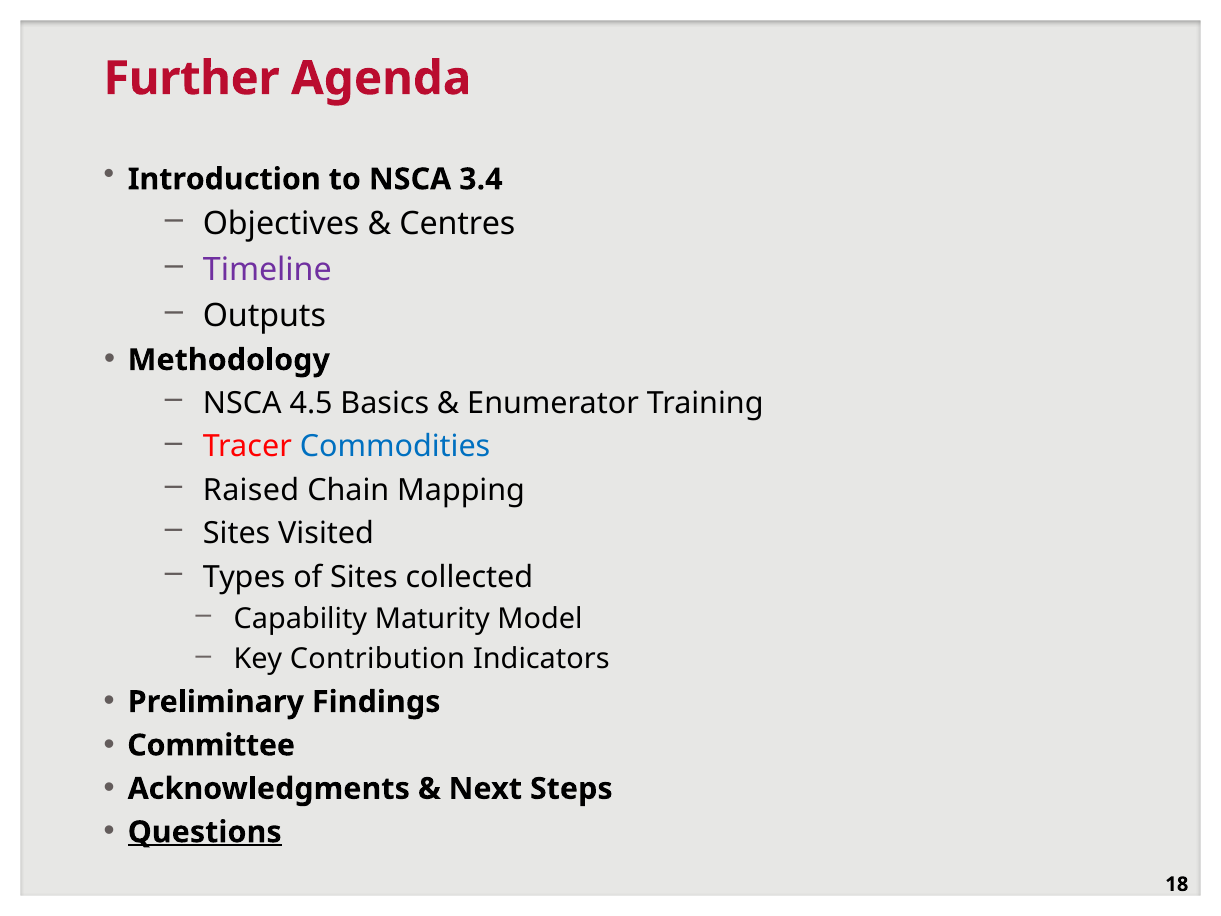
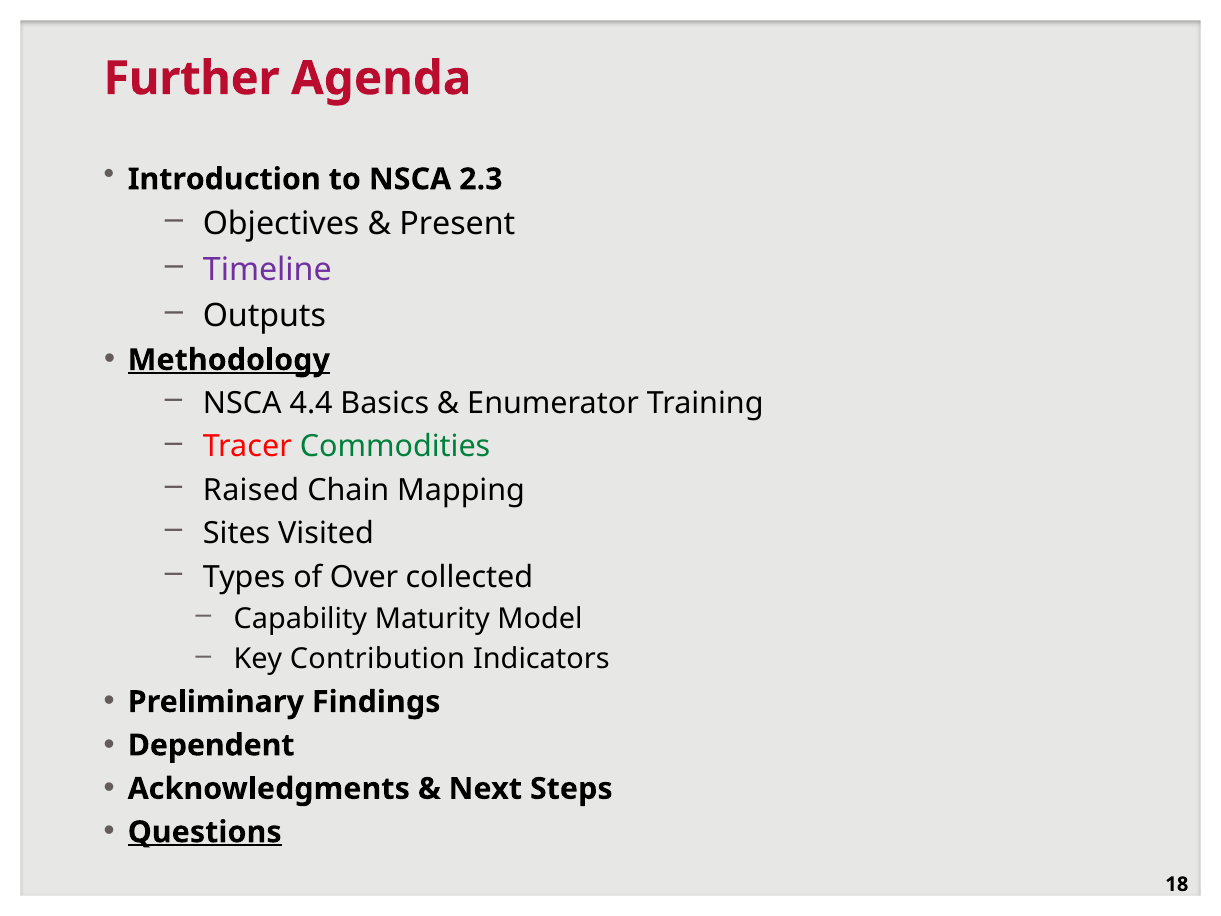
3.4: 3.4 -> 2.3
Centres: Centres -> Present
Methodology underline: none -> present
4.5: 4.5 -> 4.4
Commodities colour: blue -> green
of Sites: Sites -> Over
Committee: Committee -> Dependent
